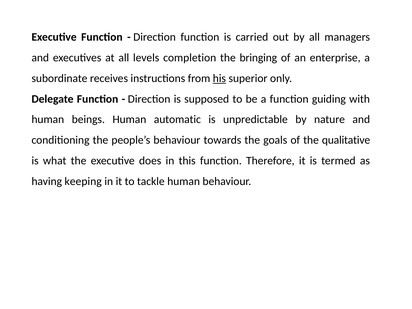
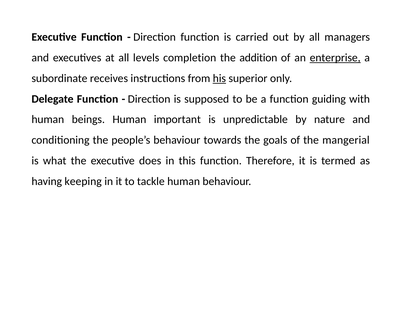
bringing: bringing -> addition
enterprise underline: none -> present
automatic: automatic -> important
qualitative: qualitative -> mangerial
